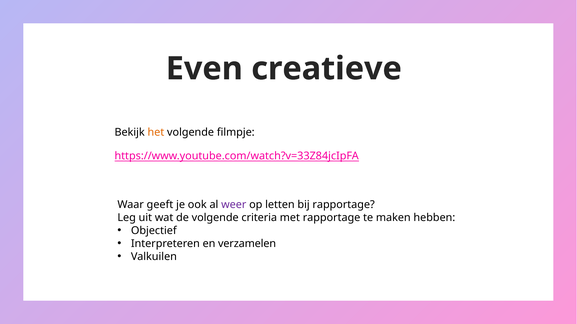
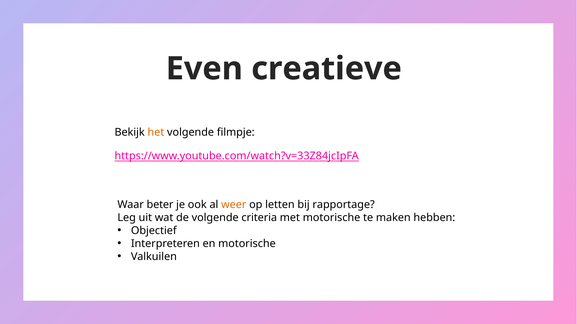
geeft: geeft -> beter
weer colour: purple -> orange
met rapportage: rapportage -> motorische
en verzamelen: verzamelen -> motorische
